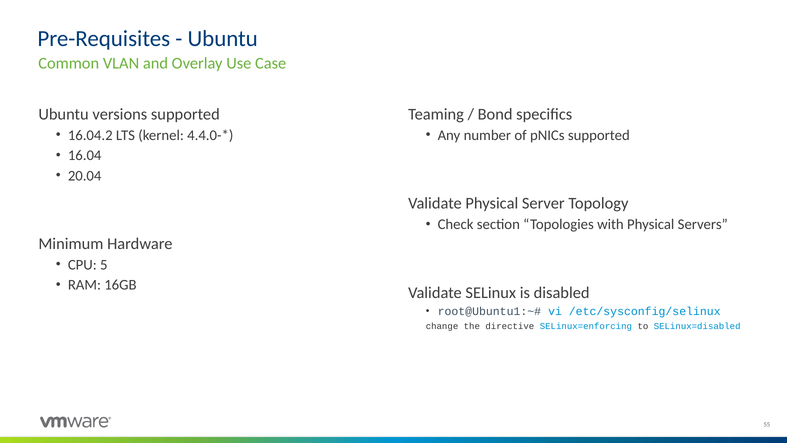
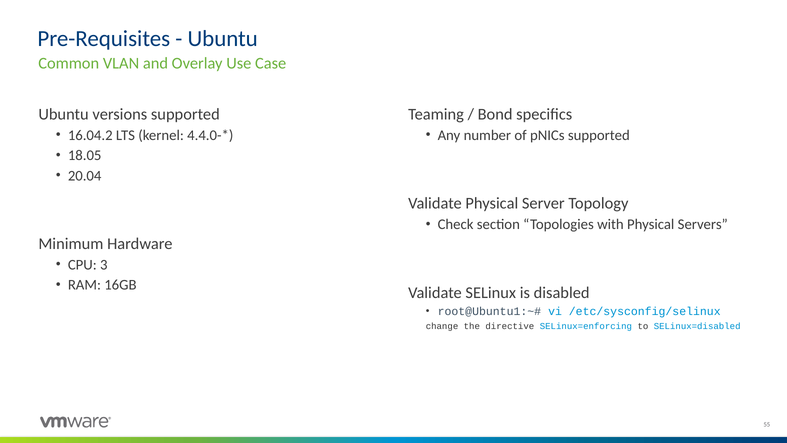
16.04: 16.04 -> 18.05
5: 5 -> 3
